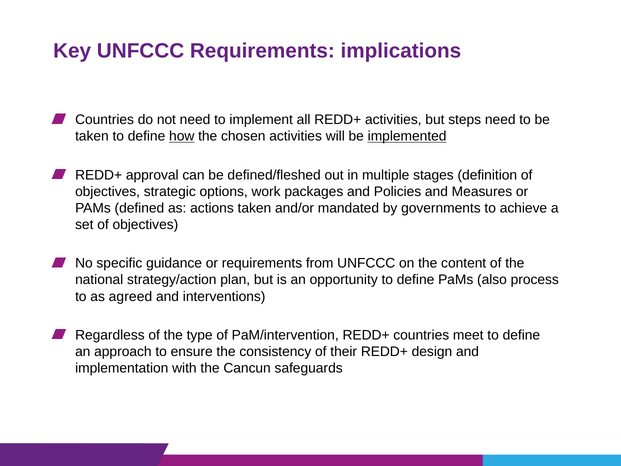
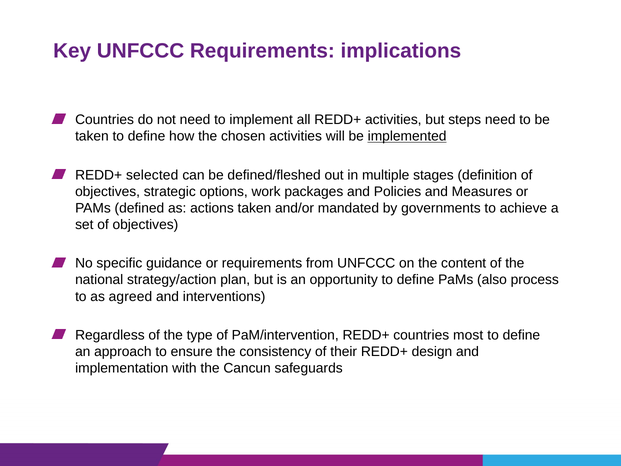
how underline: present -> none
approval: approval -> selected
meet: meet -> most
